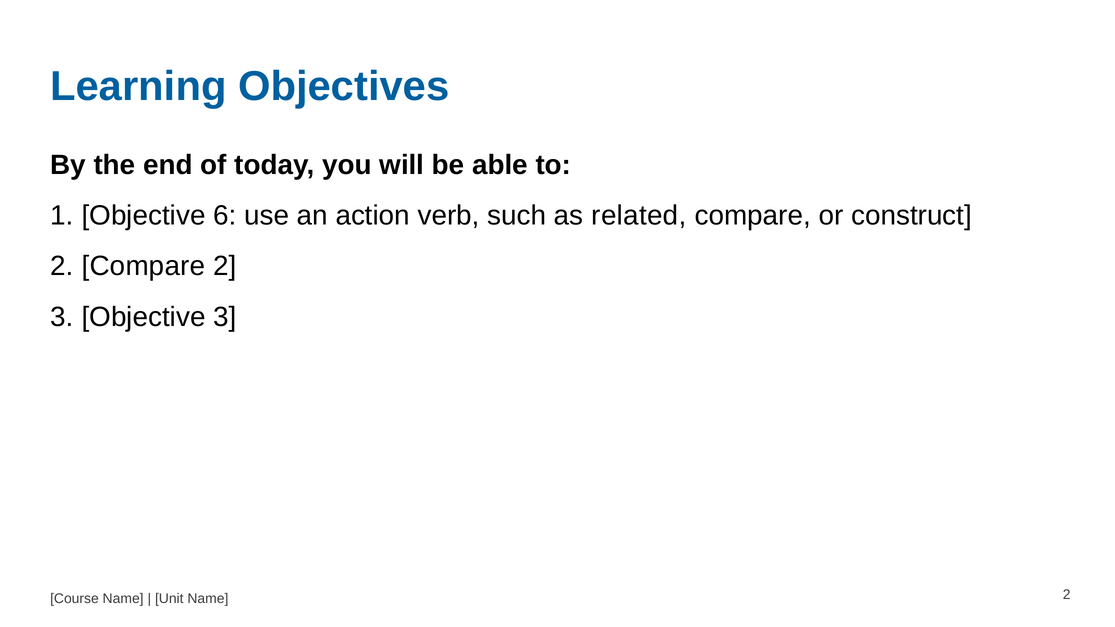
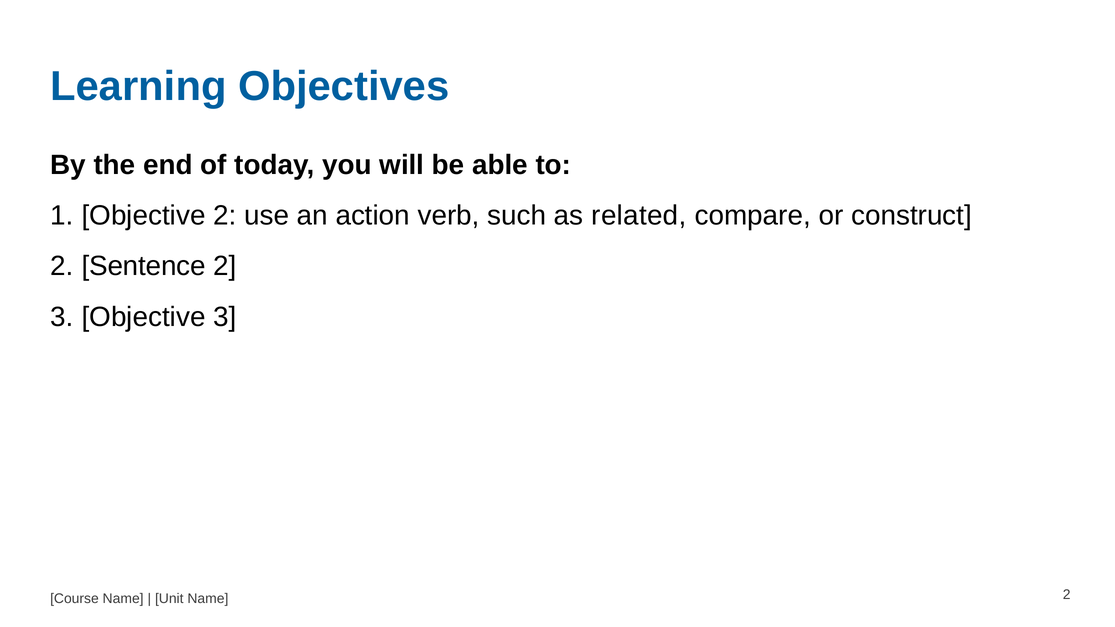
Objective 6: 6 -> 2
2 Compare: Compare -> Sentence
